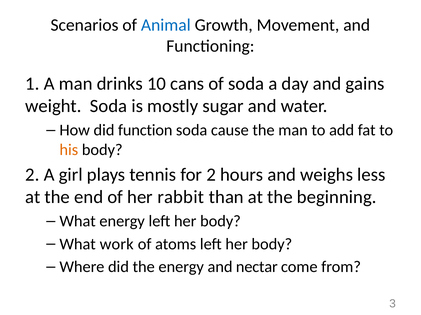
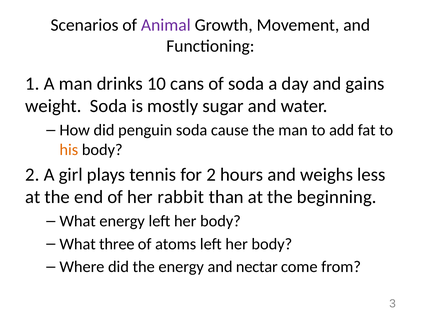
Animal colour: blue -> purple
function: function -> penguin
work: work -> three
